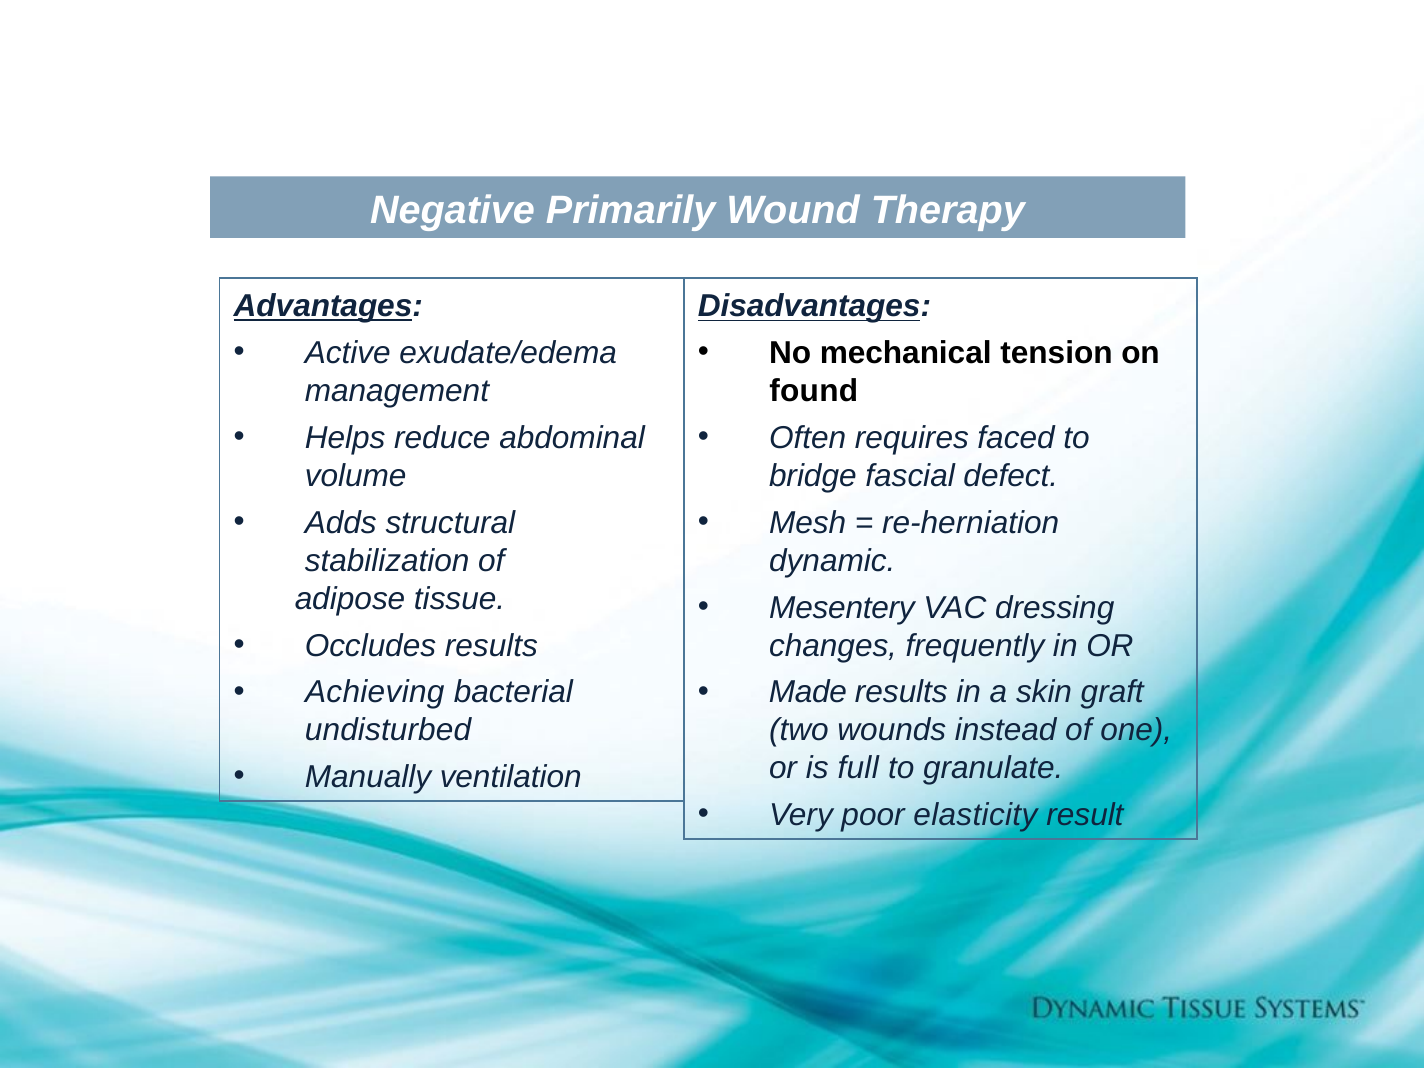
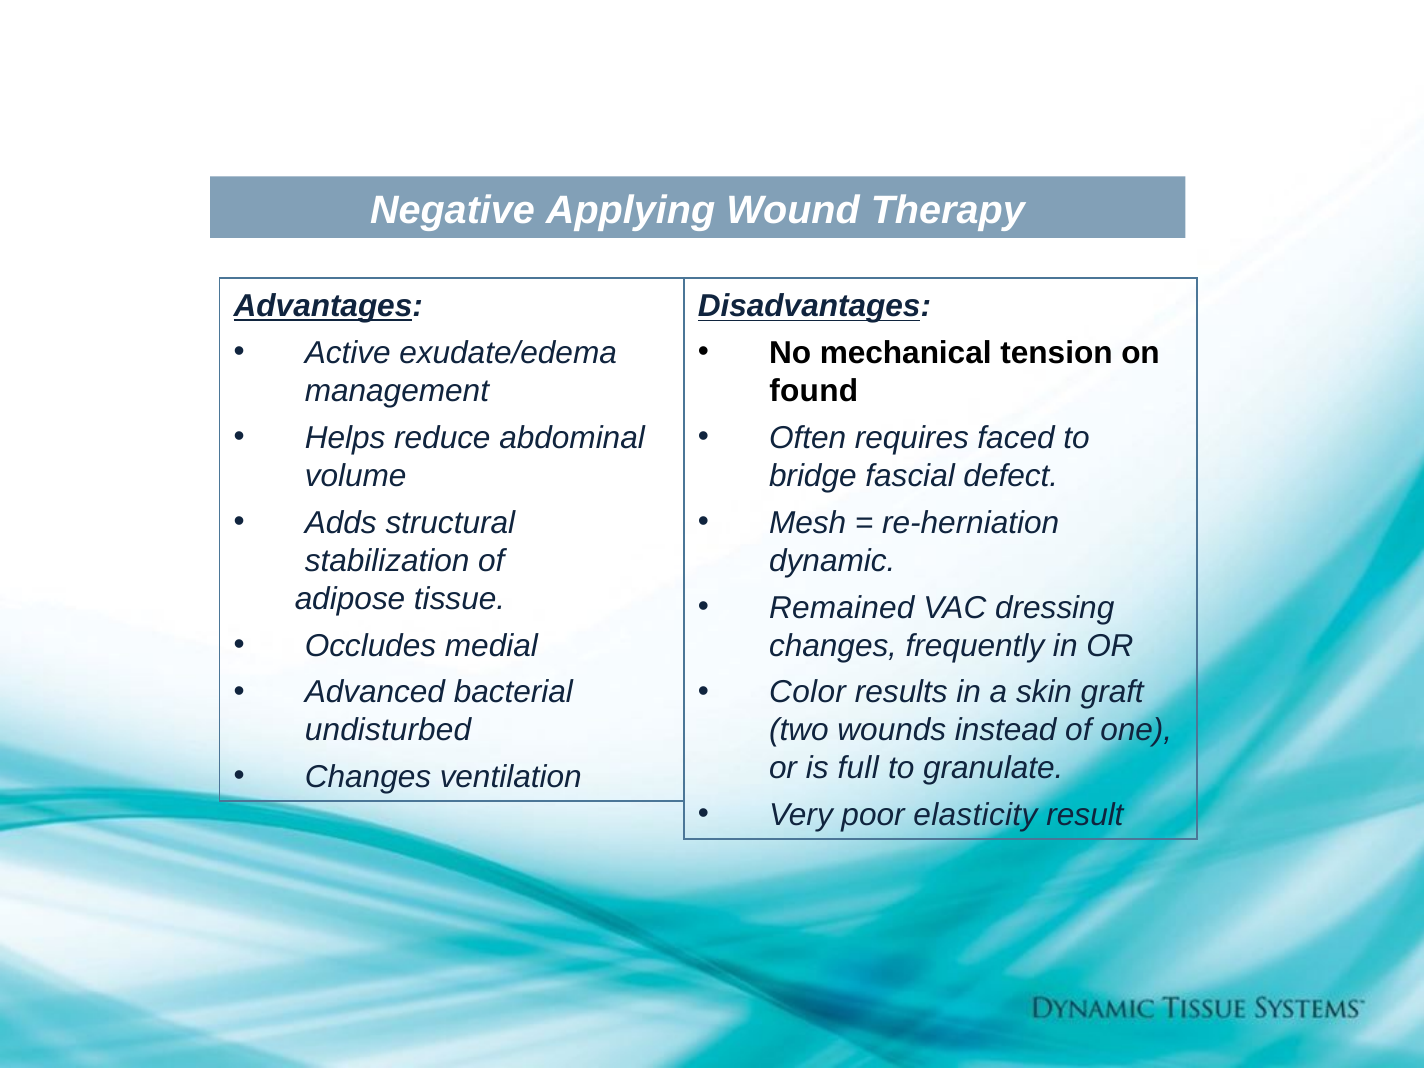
Primarily: Primarily -> Applying
Mesentery: Mesentery -> Remained
Occludes results: results -> medial
Achieving: Achieving -> Advanced
Made: Made -> Color
Manually at (368, 777): Manually -> Changes
